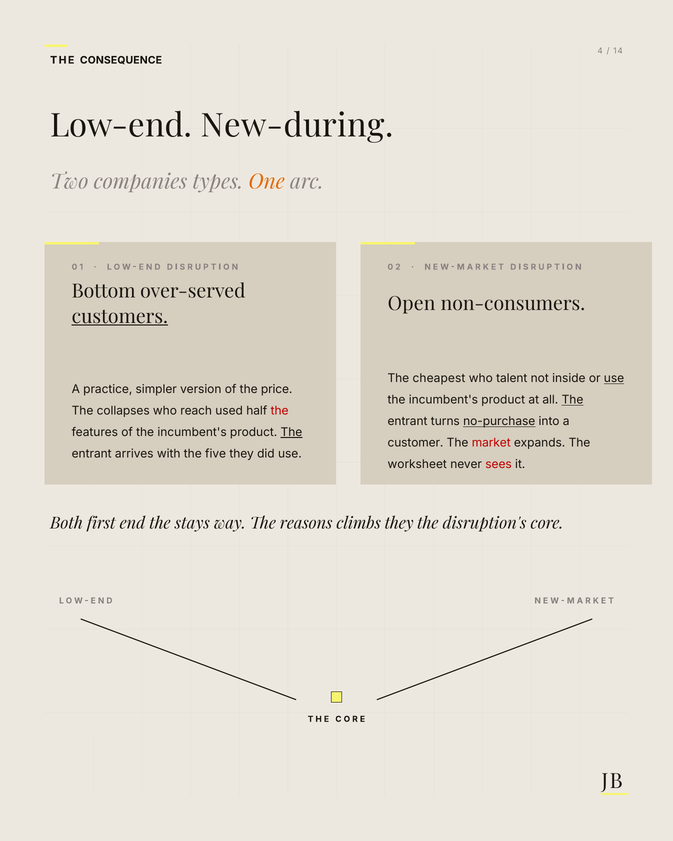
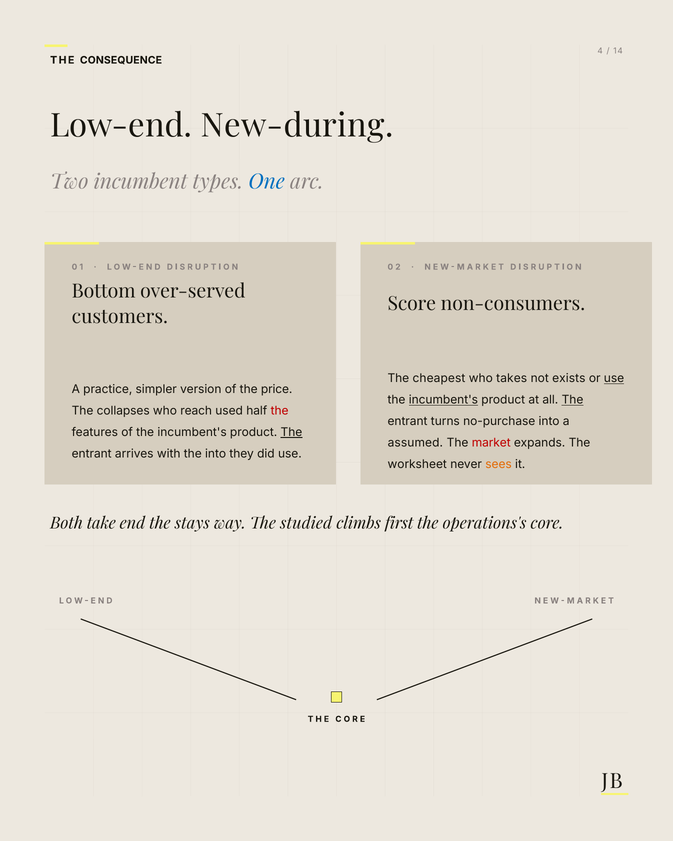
companies: companies -> incumbent
One colour: orange -> blue
Open: Open -> Score
customers underline: present -> none
talent: talent -> takes
inside: inside -> exists
incumbent's at (443, 400) underline: none -> present
no-purchase underline: present -> none
customer: customer -> assumed
the five: five -> into
sees colour: red -> orange
first: first -> take
reasons: reasons -> studied
climbs they: they -> first
disruption's: disruption's -> operations's
